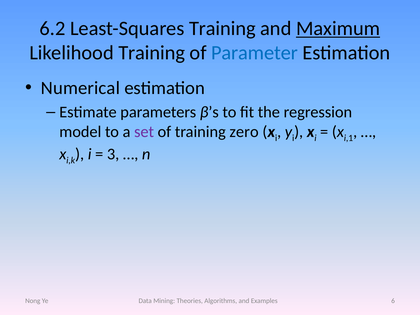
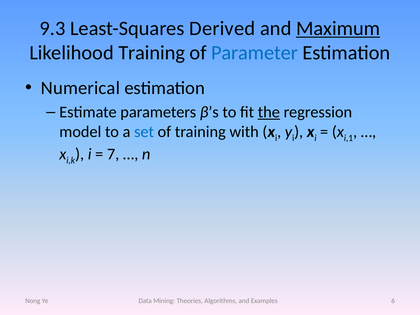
6.2: 6.2 -> 9.3
Least-Squares Training: Training -> Derived
the underline: none -> present
set colour: purple -> blue
zero: zero -> with
3: 3 -> 7
